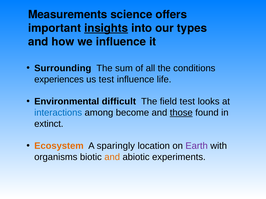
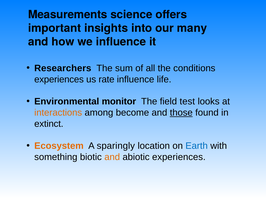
insights underline: present -> none
types: types -> many
Surrounding: Surrounding -> Researchers
us test: test -> rate
difficult: difficult -> monitor
interactions colour: blue -> orange
Earth colour: purple -> blue
organisms: organisms -> something
abiotic experiments: experiments -> experiences
